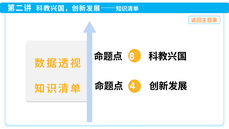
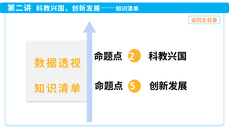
8: 8 -> 2
4: 4 -> 5
